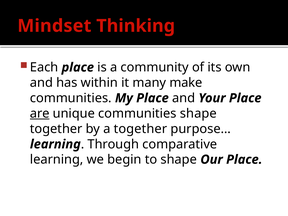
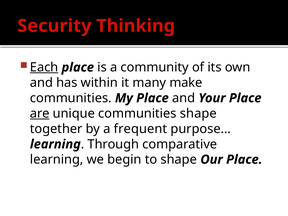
Mindset: Mindset -> Security
Each underline: none -> present
a together: together -> frequent
